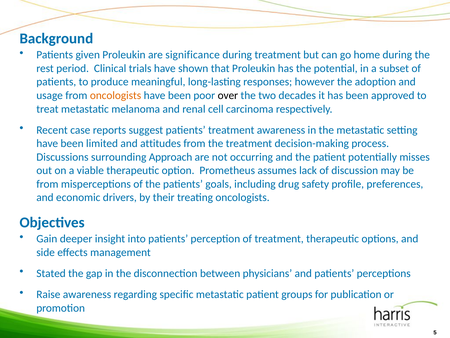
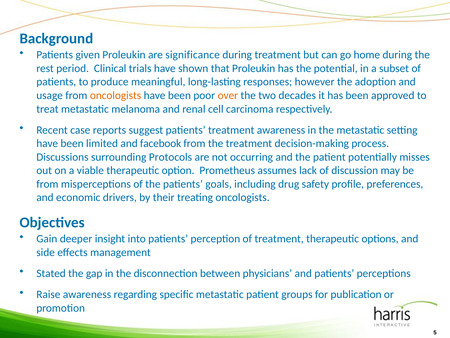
over colour: black -> orange
attitudes: attitudes -> facebook
Approach: Approach -> Protocols
